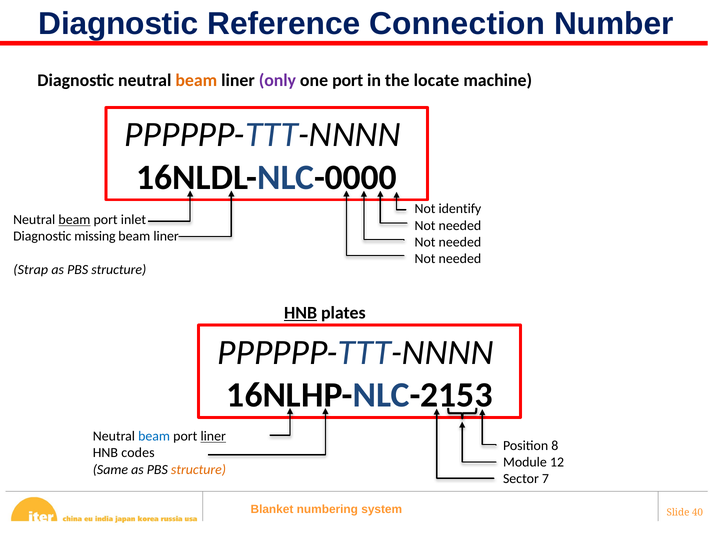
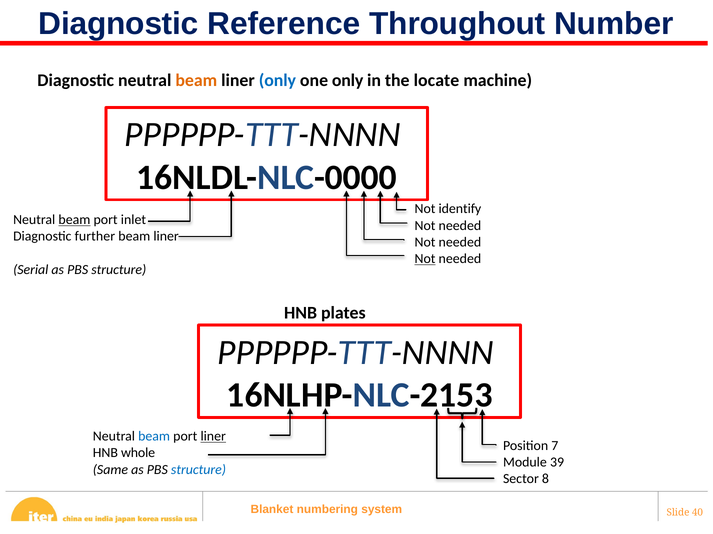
Connection: Connection -> Throughout
only at (277, 80) colour: purple -> blue
one port: port -> only
missing: missing -> further
Not at (425, 259) underline: none -> present
Strap: Strap -> Serial
HNB at (301, 313) underline: present -> none
8: 8 -> 7
codes: codes -> whole
12: 12 -> 39
structure at (199, 470) colour: orange -> blue
7: 7 -> 8
